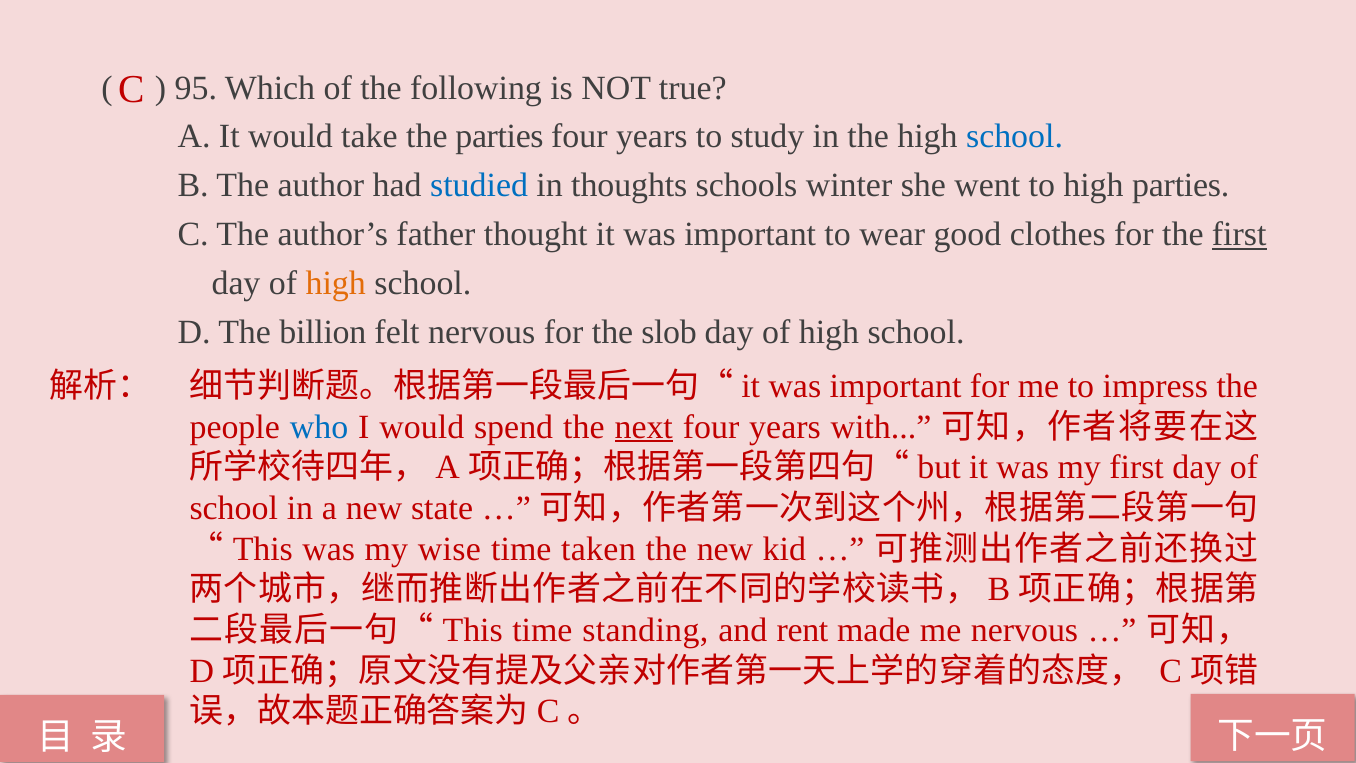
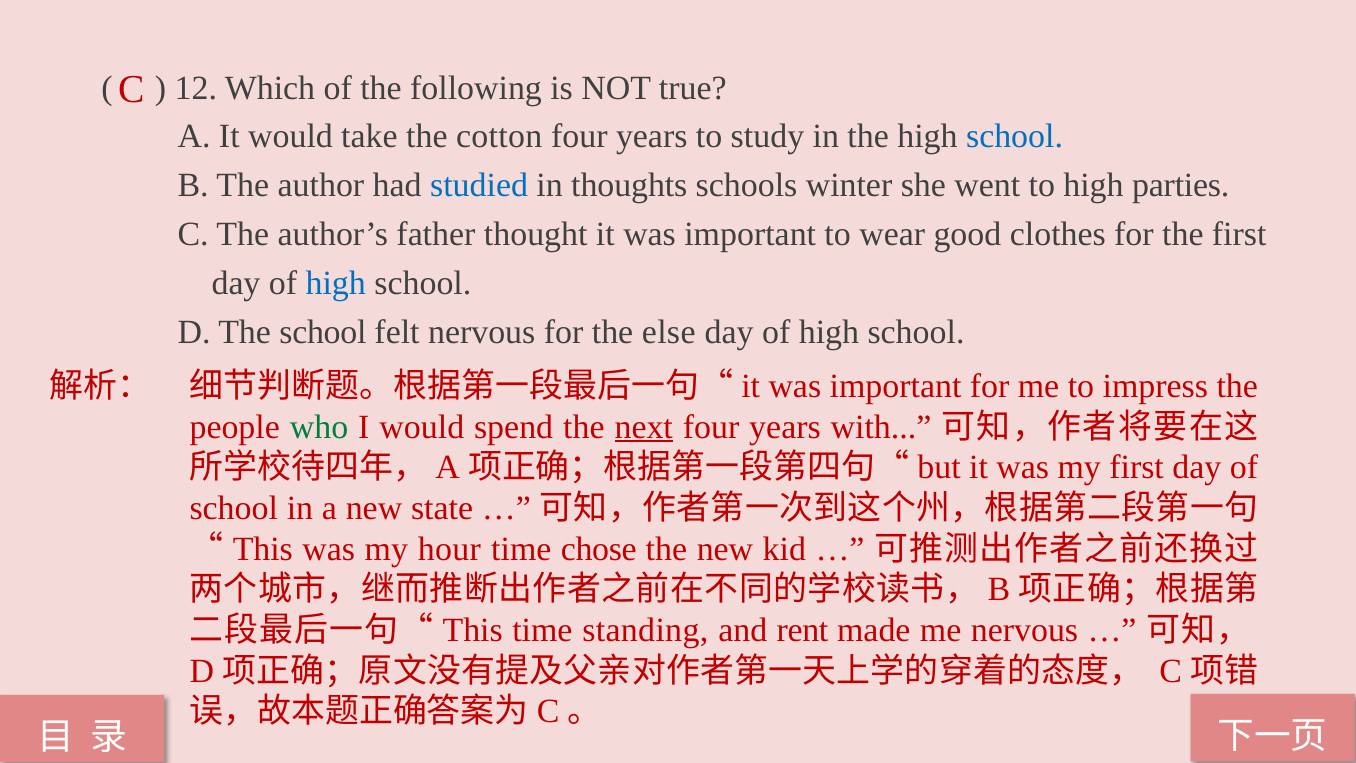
95: 95 -> 12
the parties: parties -> cotton
first at (1239, 234) underline: present -> none
high at (336, 283) colour: orange -> blue
The billion: billion -> school
slob: slob -> else
who colour: blue -> green
wise: wise -> hour
taken: taken -> chose
